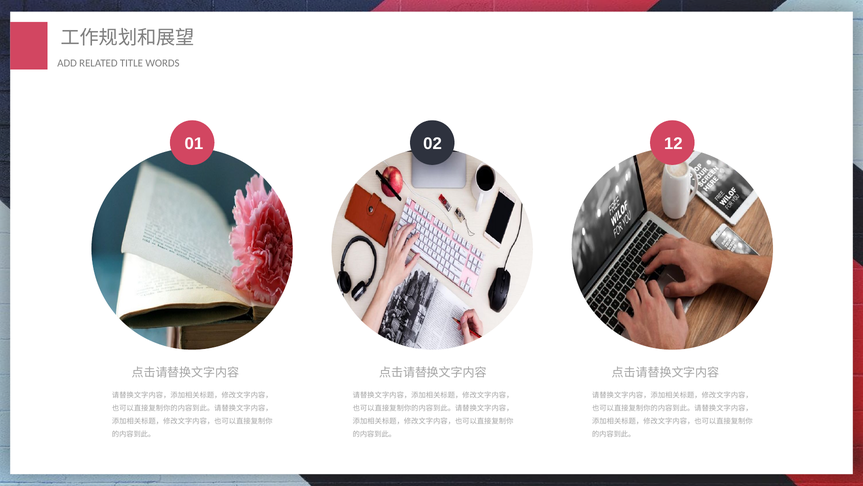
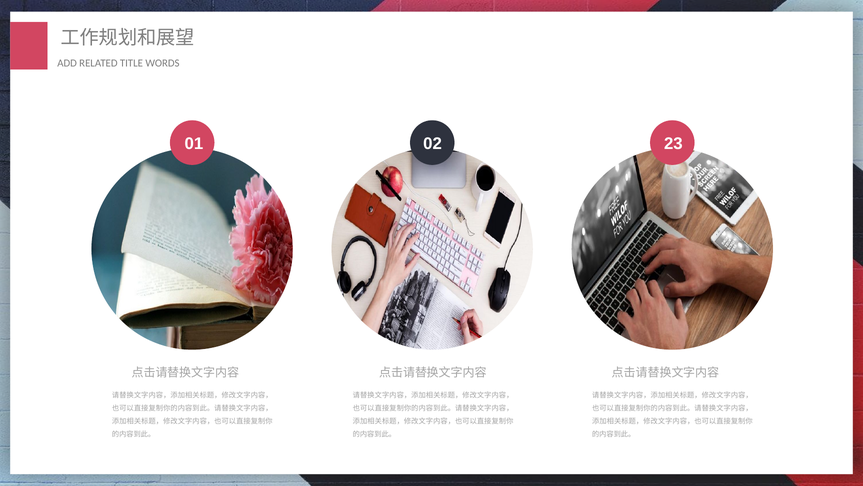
12: 12 -> 23
